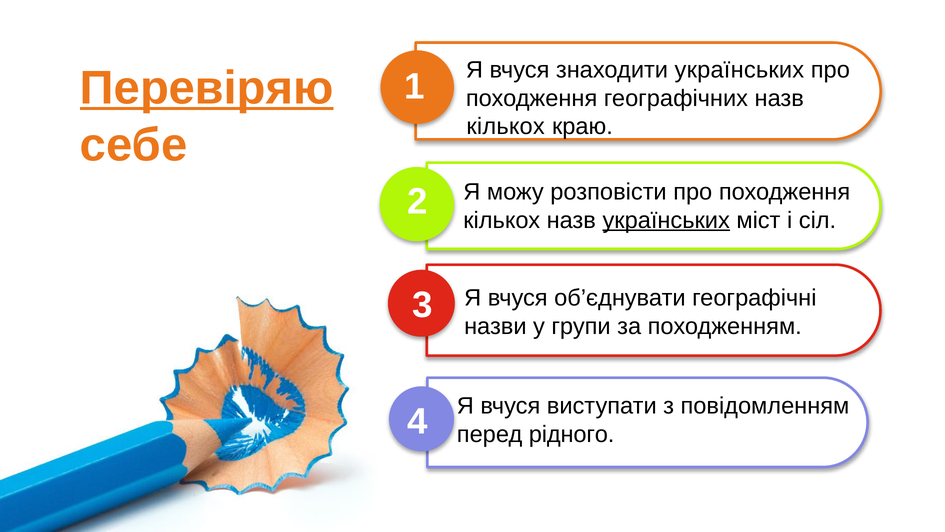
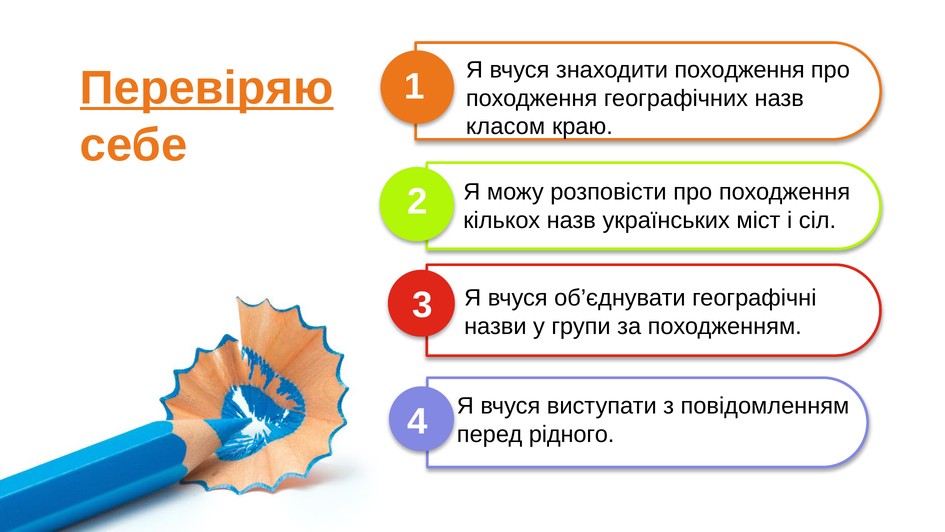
знаходити українських: українських -> походження
кількох at (506, 127): кількох -> класом
українських at (666, 220) underline: present -> none
